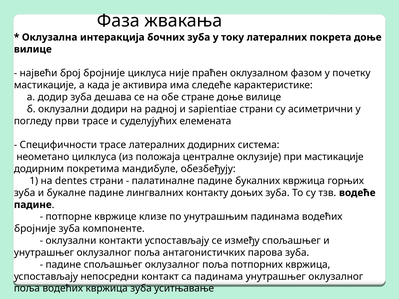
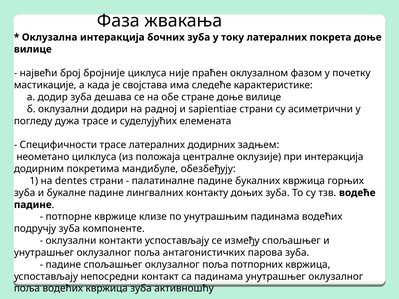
активира: активира -> својстава
први: први -> дужа
система: система -> задњем
при мастикације: мастикације -> интеракција
бројније at (35, 229): бројније -> подручју
уситњавање: уситњавање -> активношћу
